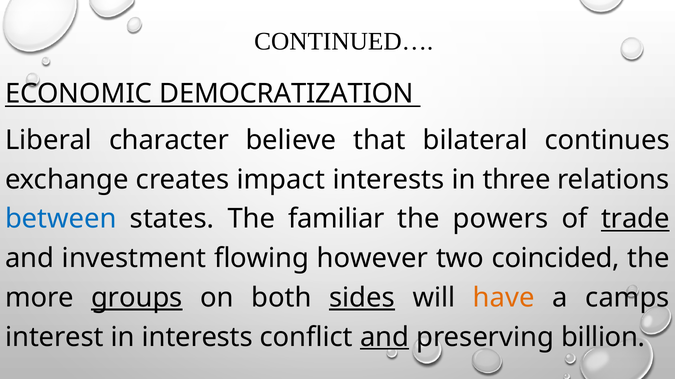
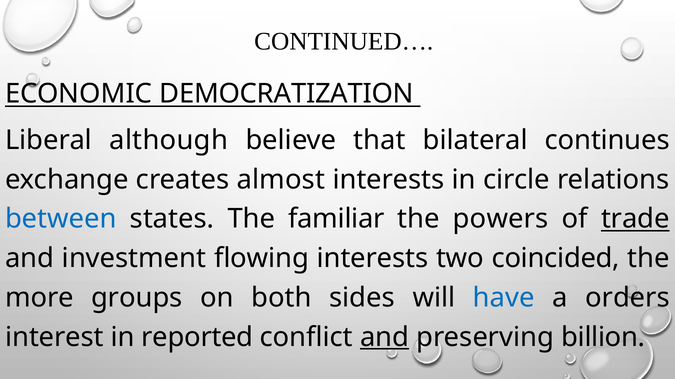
character: character -> although
impact: impact -> almost
three: three -> circle
flowing however: however -> interests
groups underline: present -> none
sides underline: present -> none
have colour: orange -> blue
camps: camps -> orders
in interests: interests -> reported
